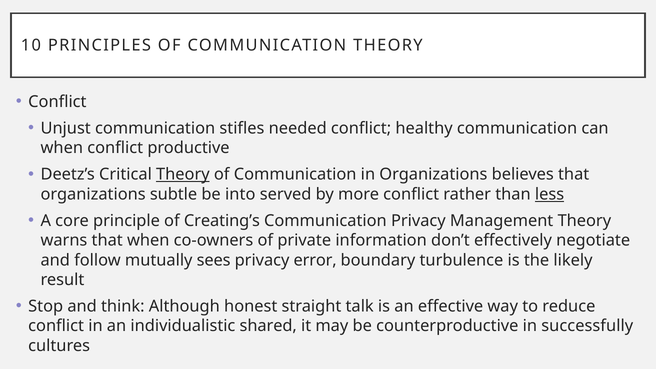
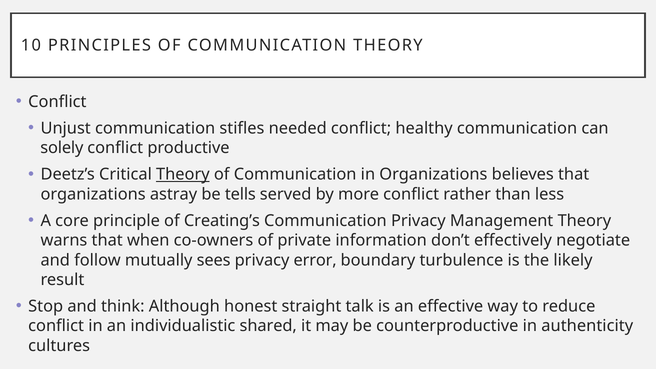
when at (62, 148): when -> solely
subtle: subtle -> astray
into: into -> tells
less underline: present -> none
successfully: successfully -> authenticity
